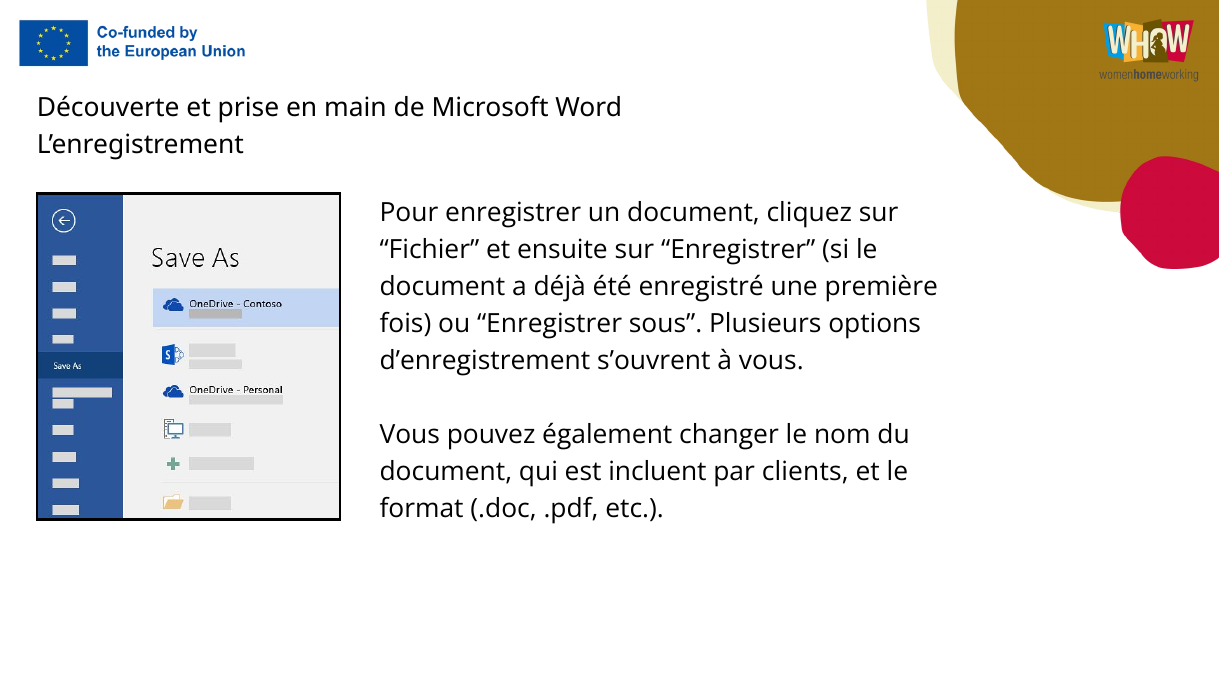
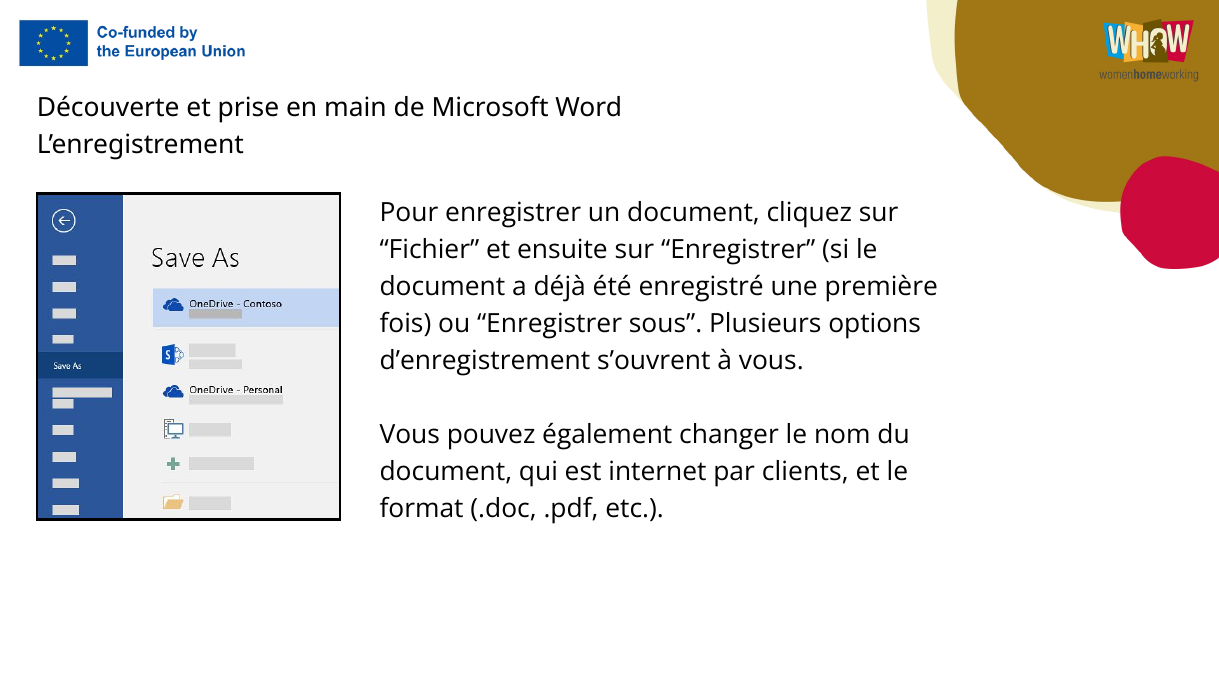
incluent: incluent -> internet
